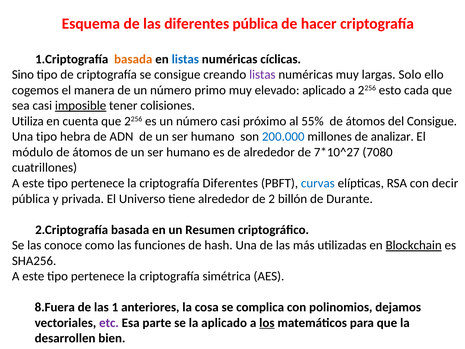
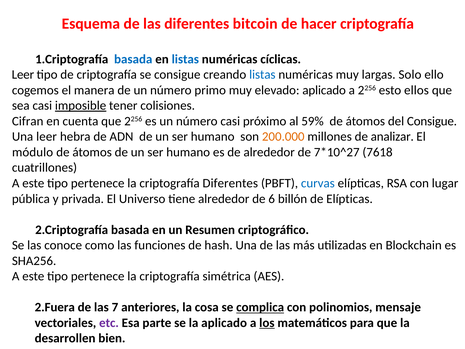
diferentes pública: pública -> bitcoin
basada at (133, 59) colour: orange -> blue
Sino at (23, 75): Sino -> Leer
listas at (262, 75) colour: purple -> blue
cada: cada -> ellos
Utiliza: Utiliza -> Cifran
55%: 55% -> 59%
Una tipo: tipo -> leer
200.000 colour: blue -> orange
7080: 7080 -> 7618
decir: decir -> lugar
2: 2 -> 6
de Durante: Durante -> Elípticas
Blockchain underline: present -> none
8.Fuera: 8.Fuera -> 2.Fuera
1: 1 -> 7
complica underline: none -> present
dejamos: dejamos -> mensaje
